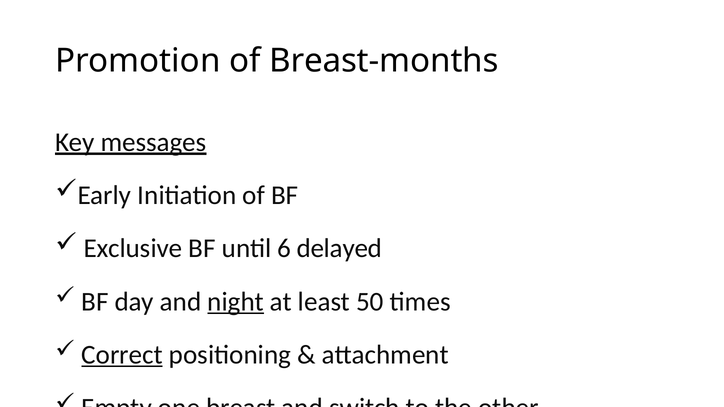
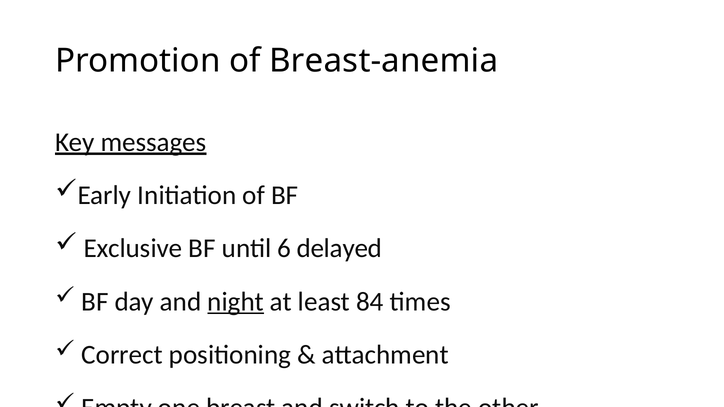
Breast-months: Breast-months -> Breast-anemia
50: 50 -> 84
Correct underline: present -> none
